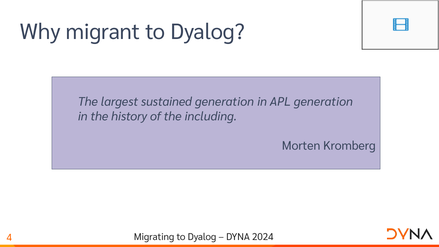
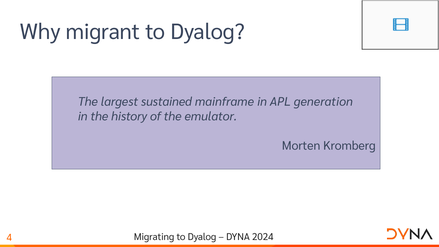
sustained generation: generation -> mainframe
including: including -> emulator
